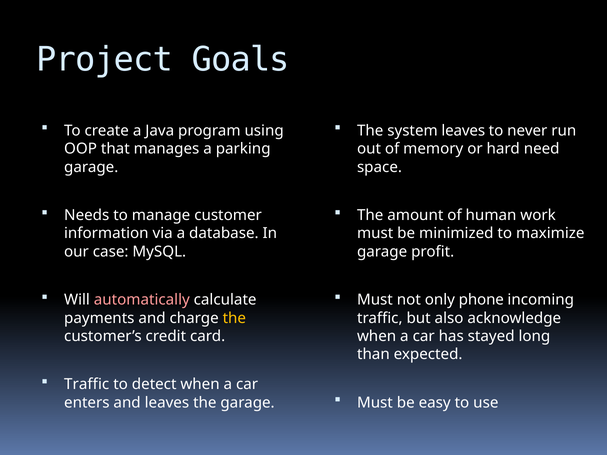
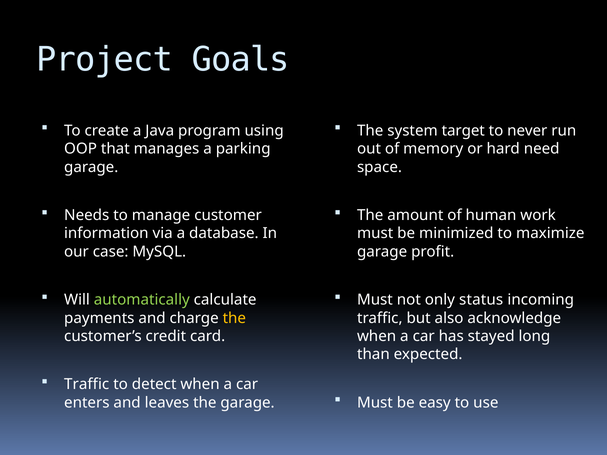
system leaves: leaves -> target
automatically colour: pink -> light green
phone: phone -> status
